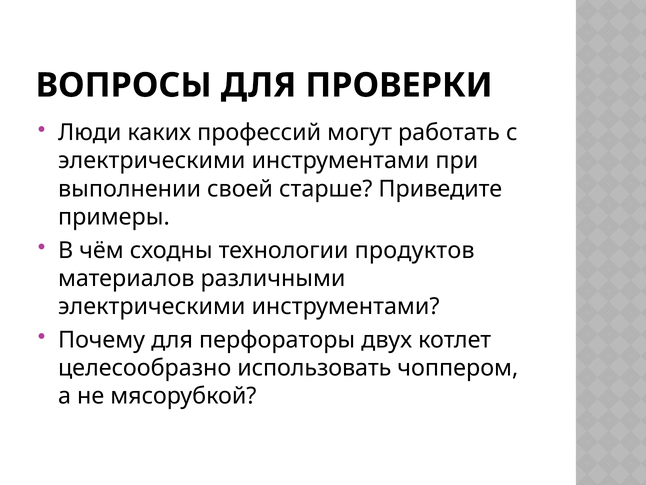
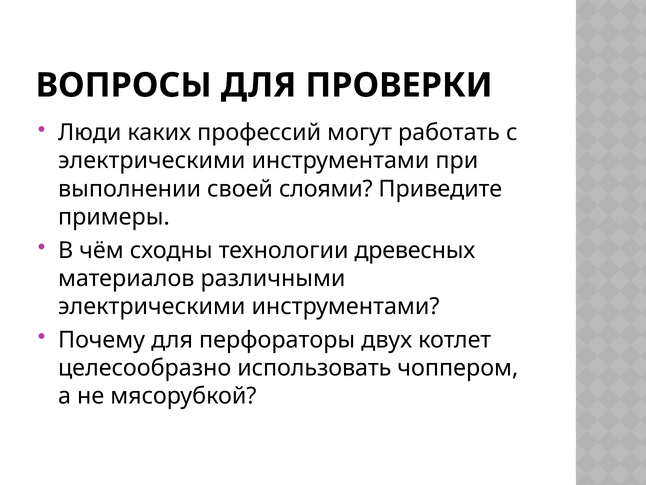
старше: старше -> слоями
продуктов: продуктов -> древесных
